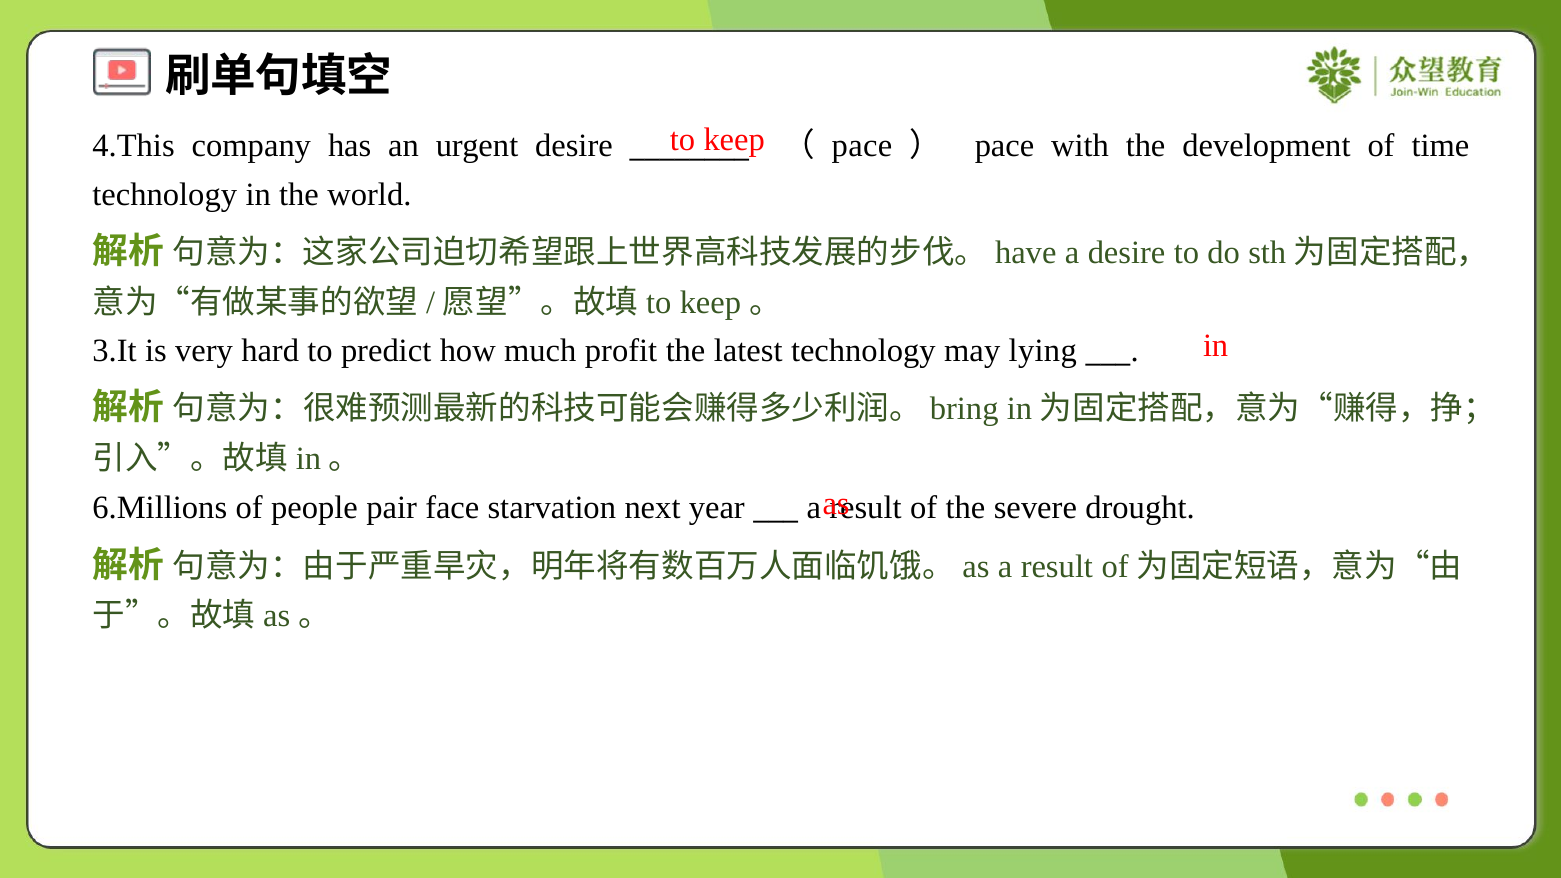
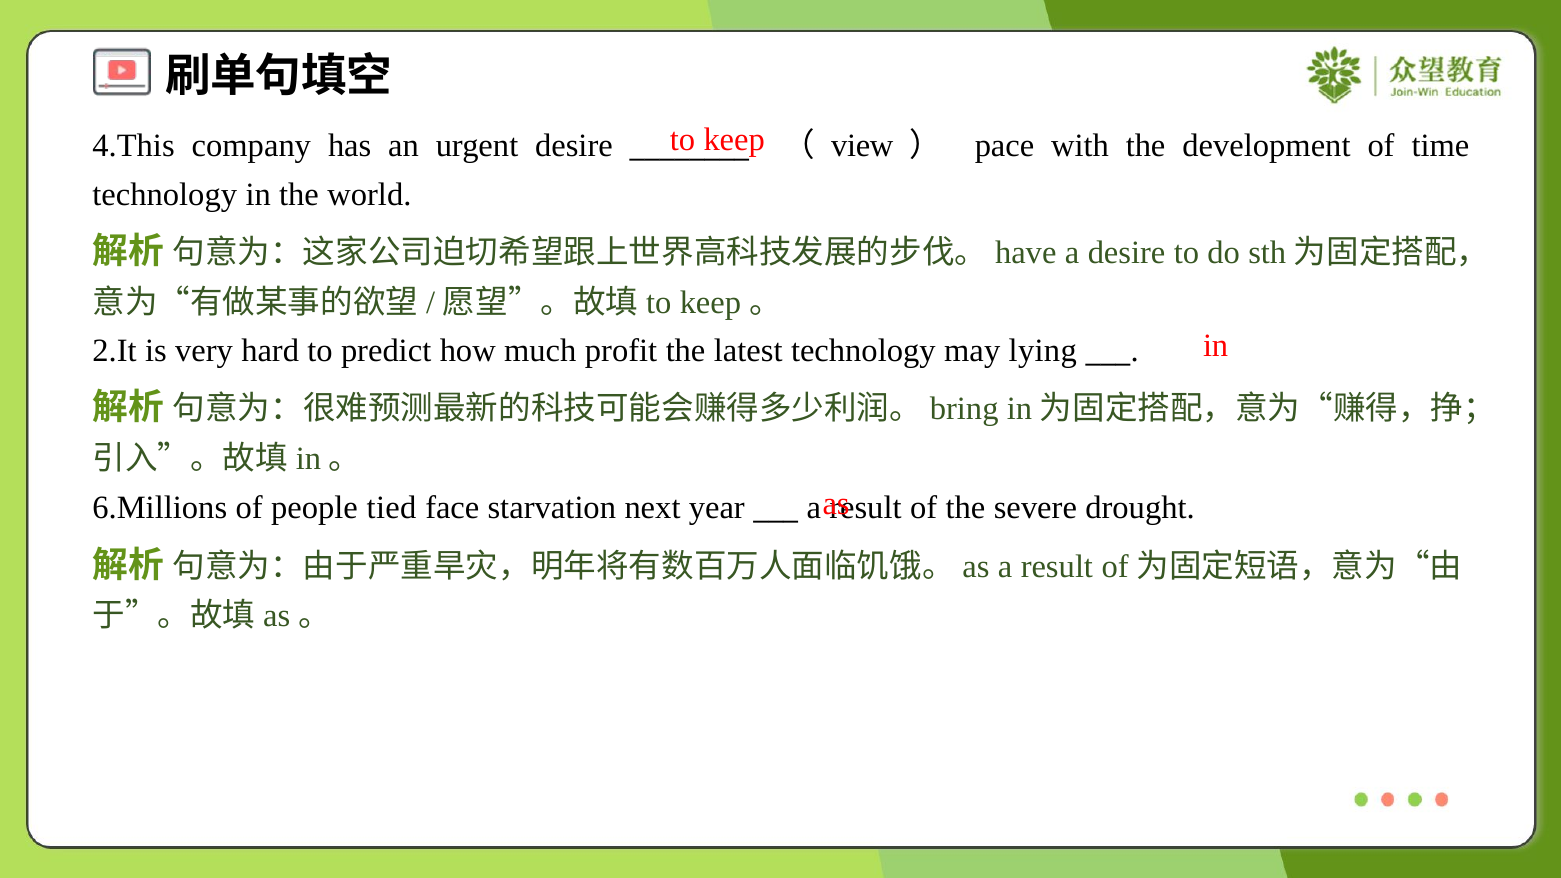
pace at (862, 146): pace -> view
3.It: 3.It -> 2.It
pair: pair -> tied
